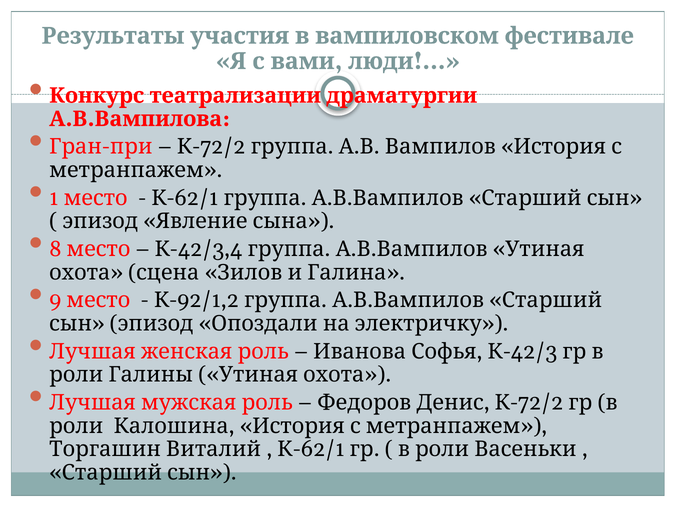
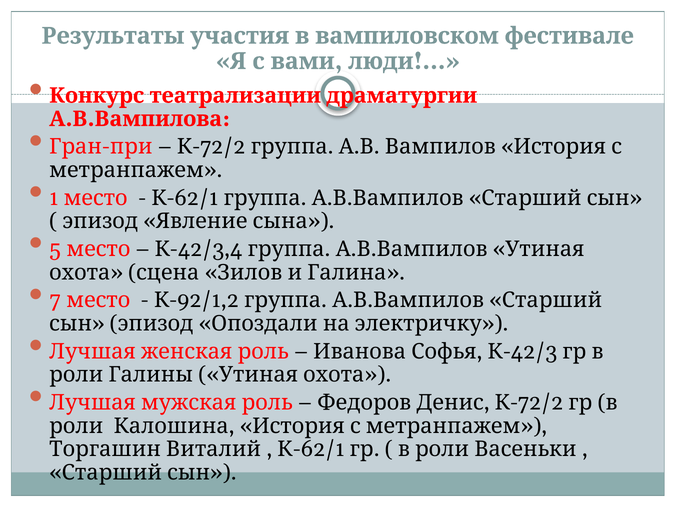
8: 8 -> 5
9: 9 -> 7
